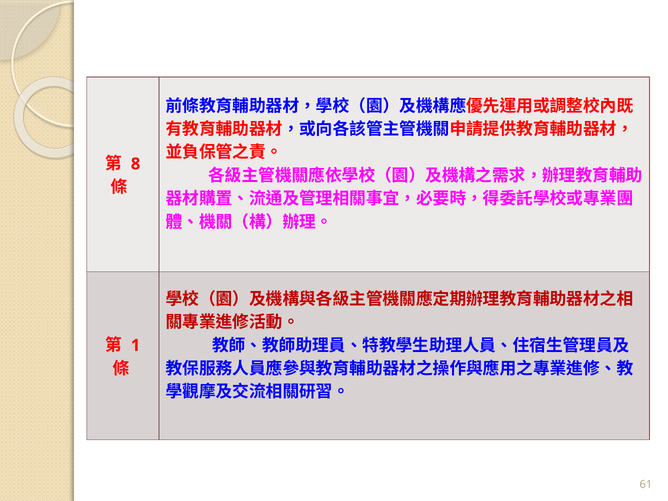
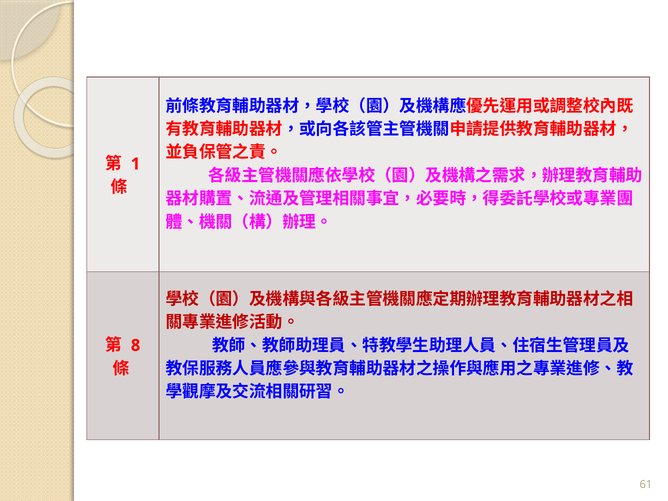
8: 8 -> 1
1: 1 -> 8
